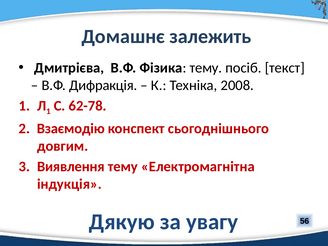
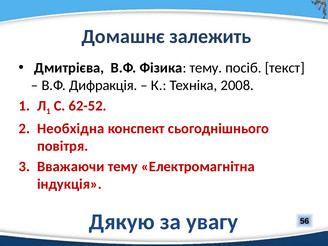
62-78: 62-78 -> 62-52
Взаємодію: Взаємодію -> Необхідна
довгим: довгим -> повітря
Виявлення: Виявлення -> Вважаючи
